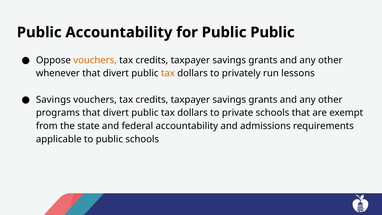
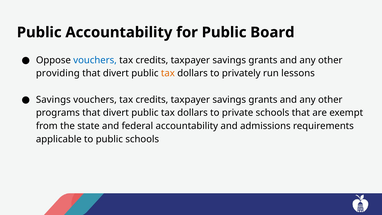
Public Public: Public -> Board
vouchers at (95, 60) colour: orange -> blue
whenever: whenever -> providing
